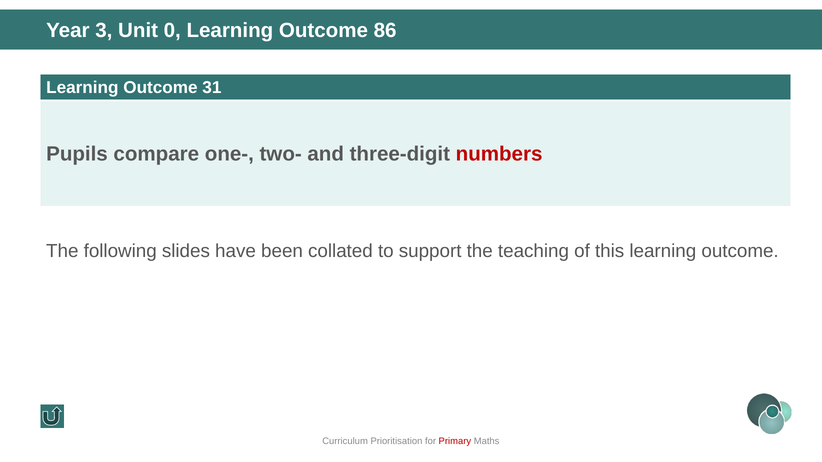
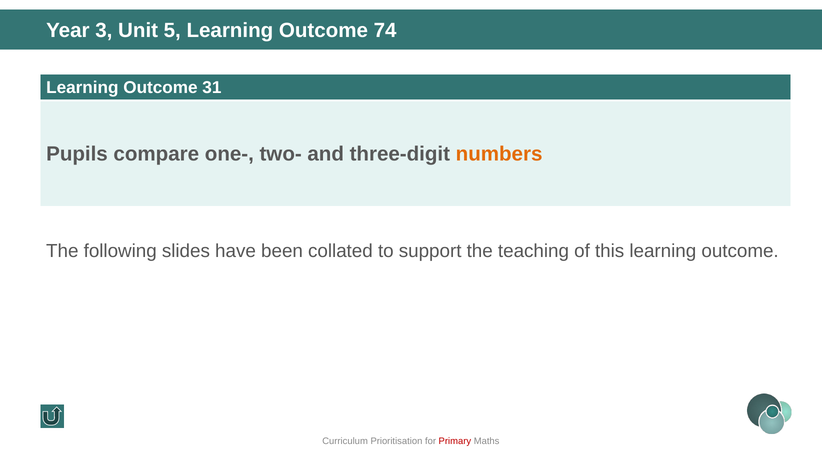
0: 0 -> 5
86: 86 -> 74
numbers colour: red -> orange
